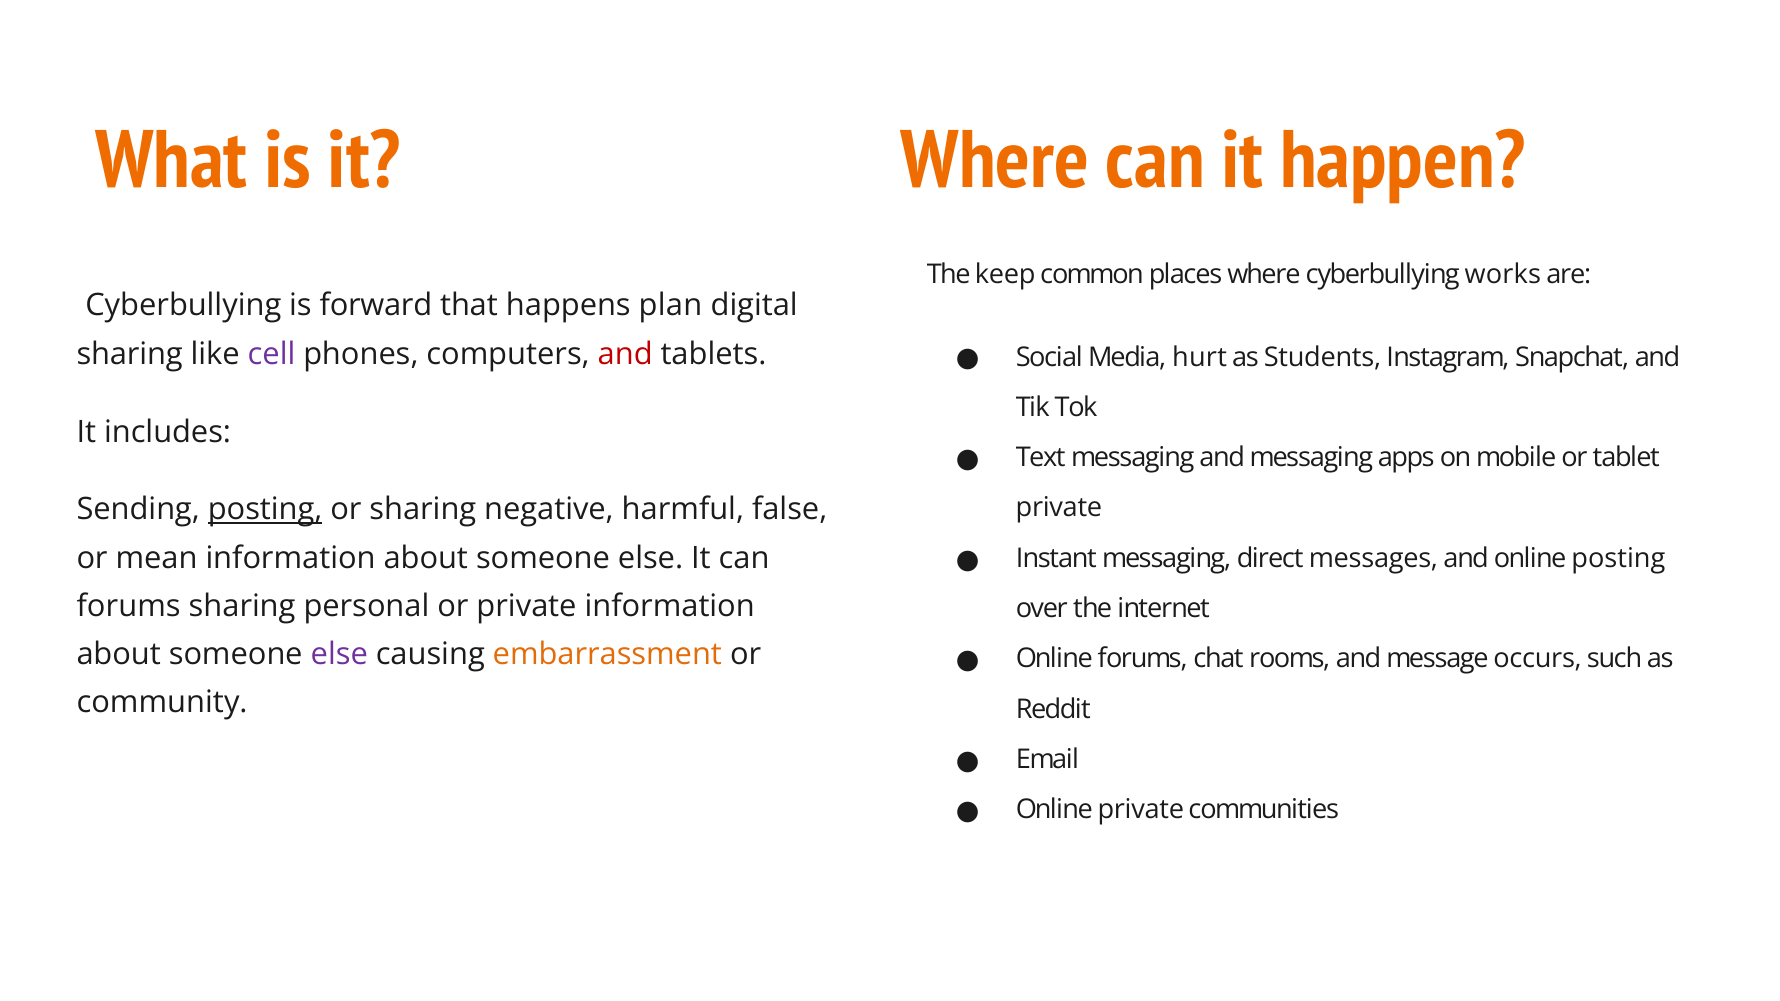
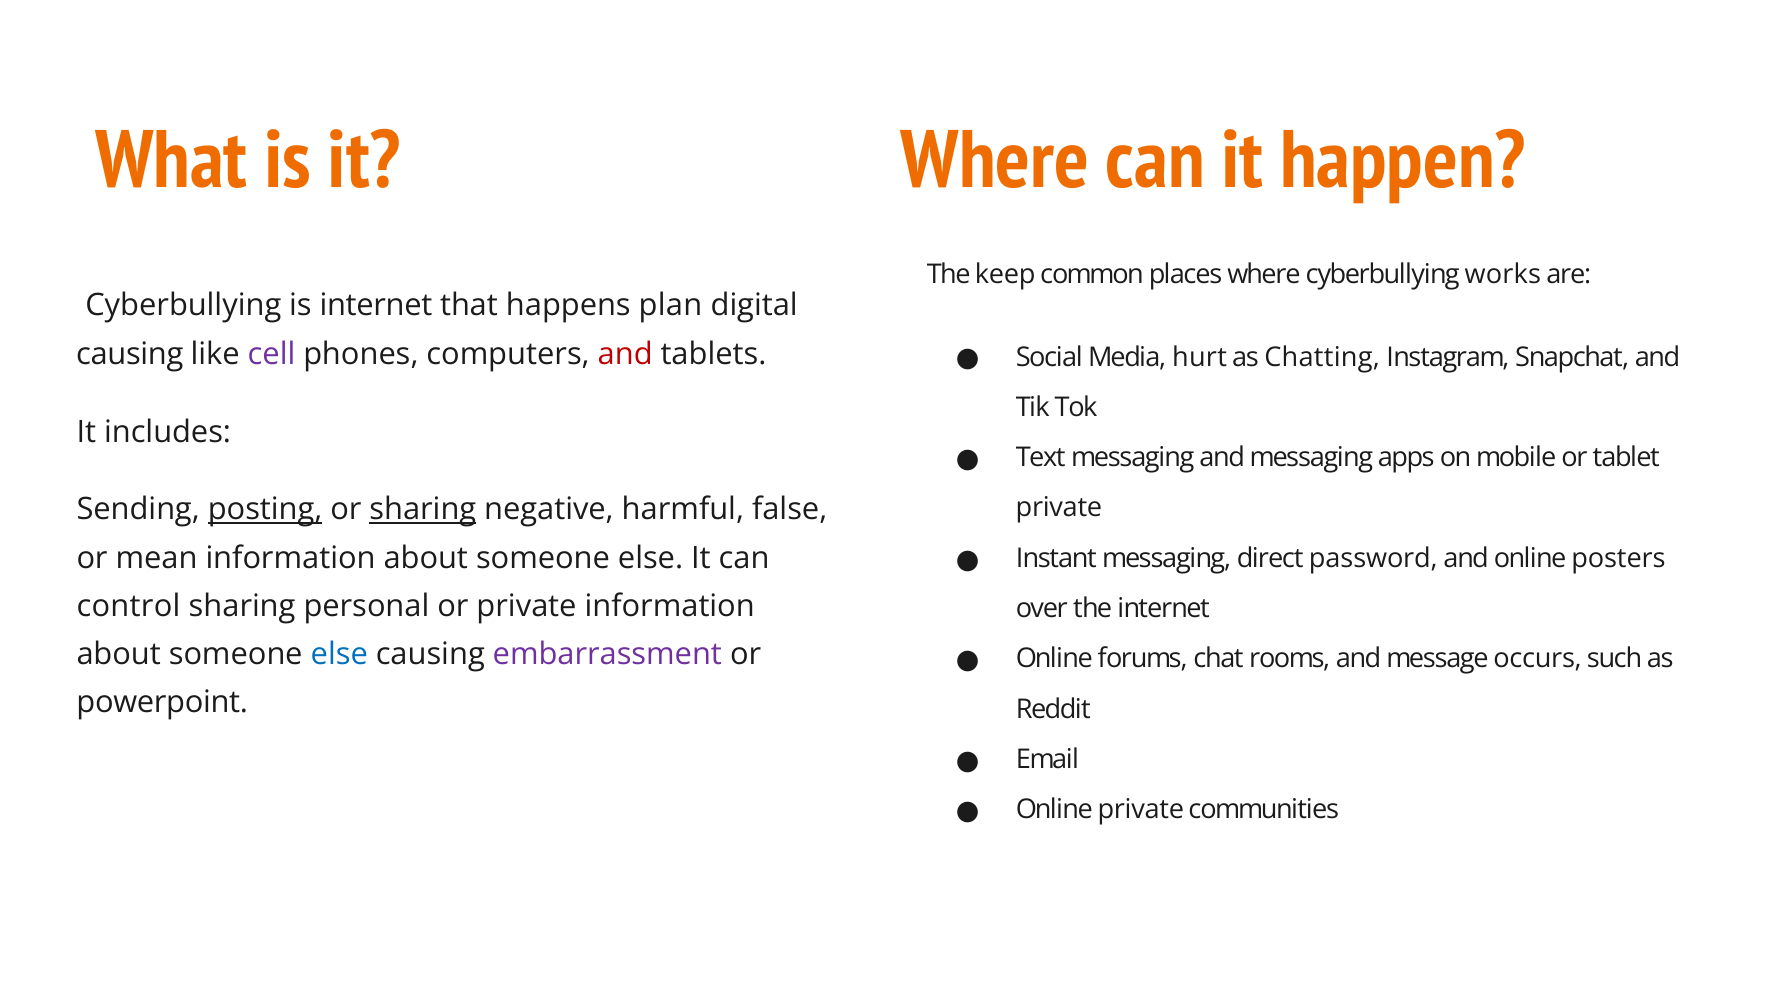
is forward: forward -> internet
sharing at (130, 354): sharing -> causing
Students: Students -> Chatting
sharing at (423, 510) underline: none -> present
messages: messages -> password
online posting: posting -> posters
forums at (129, 606): forums -> control
else at (339, 654) colour: purple -> blue
embarrassment colour: orange -> purple
community: community -> powerpoint
